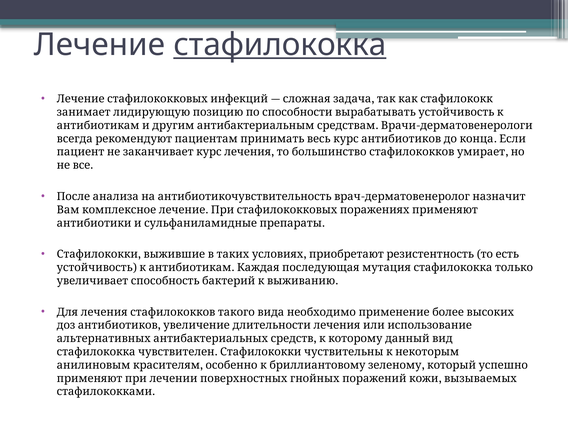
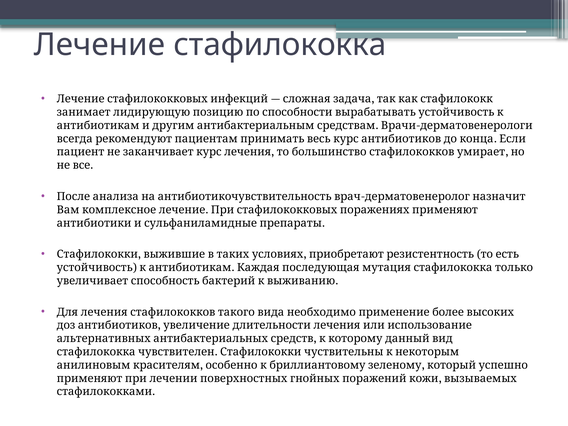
стафилококка underline: present -> none
